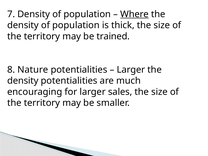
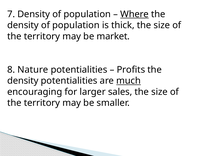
trained: trained -> market
Larger at (131, 70): Larger -> Profits
much underline: none -> present
